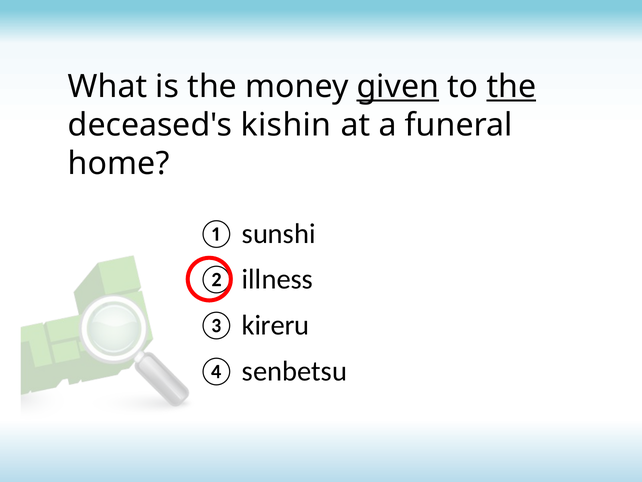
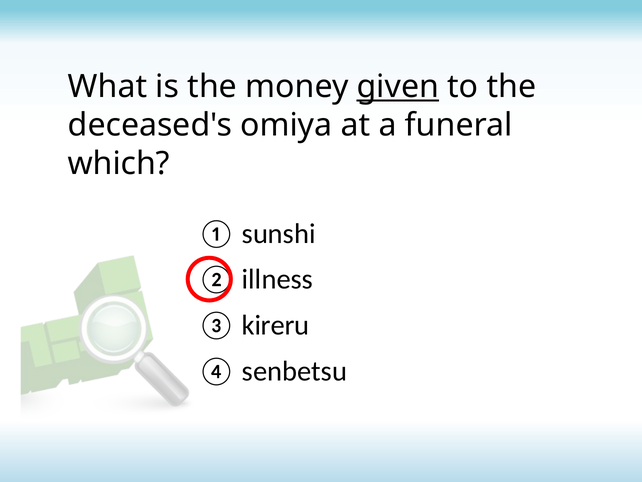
the at (511, 86) underline: present -> none
kishin: kishin -> omiya
home: home -> which
